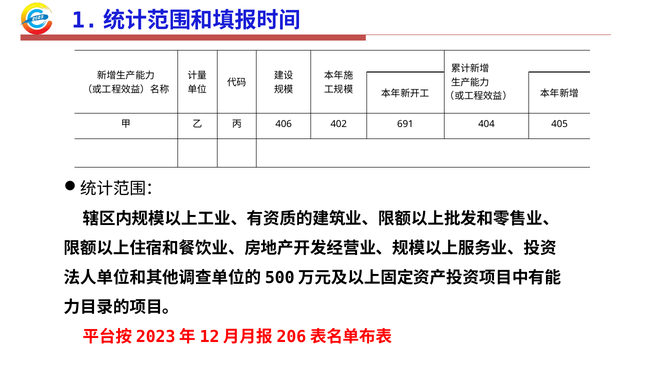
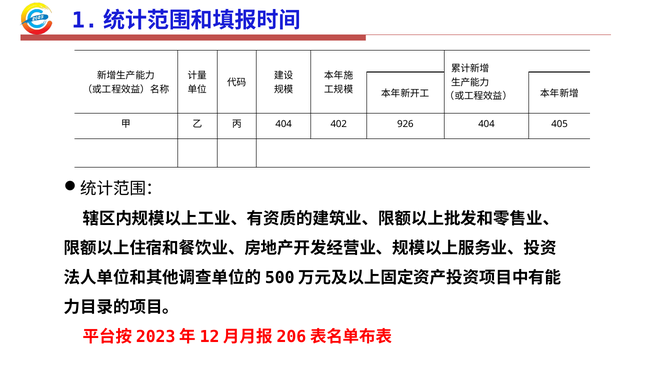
406 at (284, 124): 406 -> 404
691: 691 -> 926
